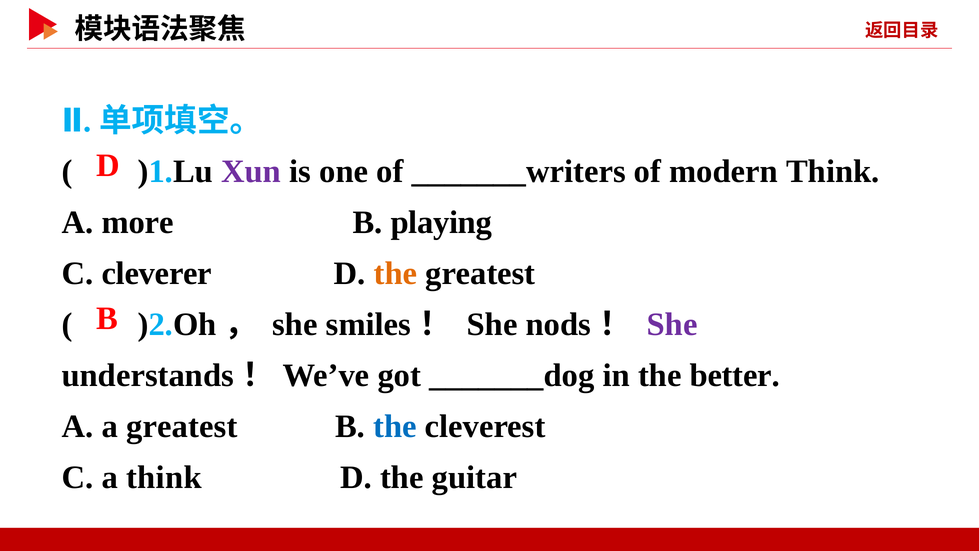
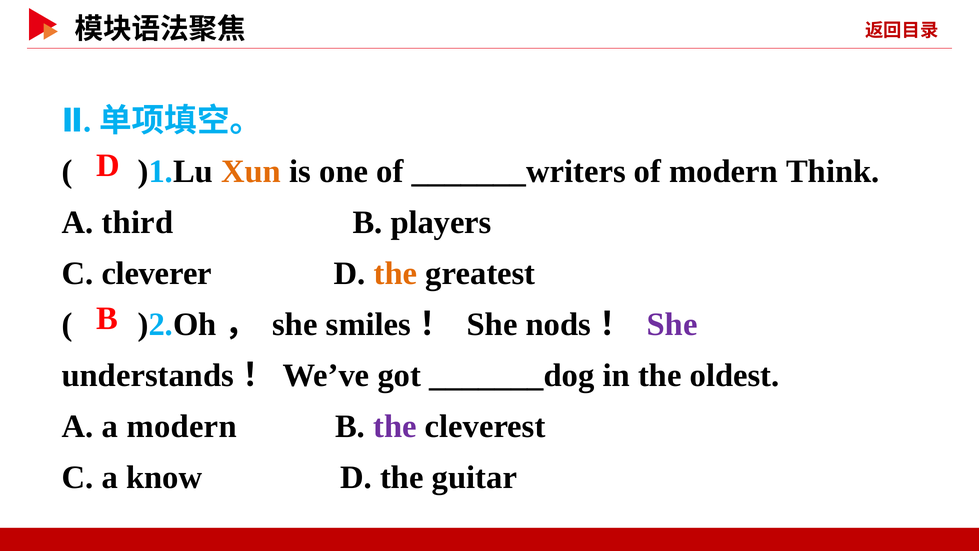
Xun colour: purple -> orange
more: more -> third
playing: playing -> players
better: better -> oldest
a greatest: greatest -> modern
the at (395, 426) colour: blue -> purple
a think: think -> know
